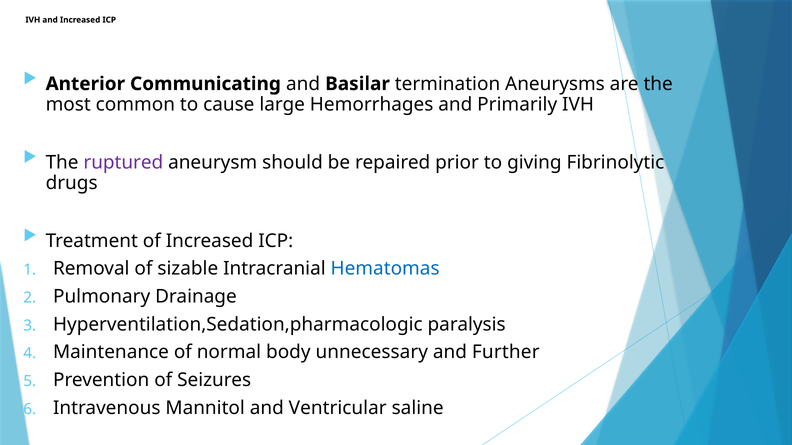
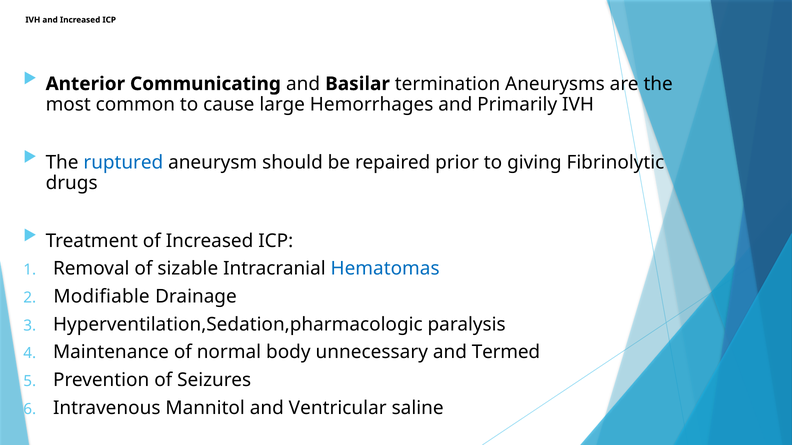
ruptured colour: purple -> blue
Pulmonary: Pulmonary -> Modifiable
Further: Further -> Termed
